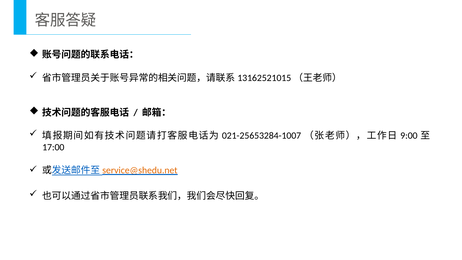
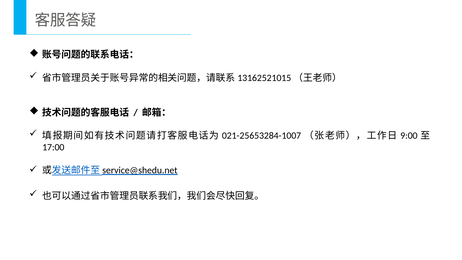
service@shedu.net colour: orange -> black
